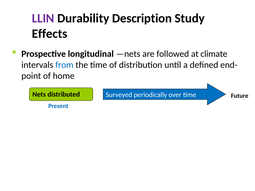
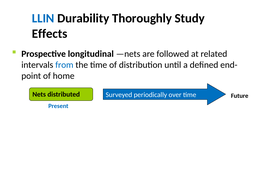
LLIN colour: purple -> blue
Description: Description -> Thoroughly
climate: climate -> related
